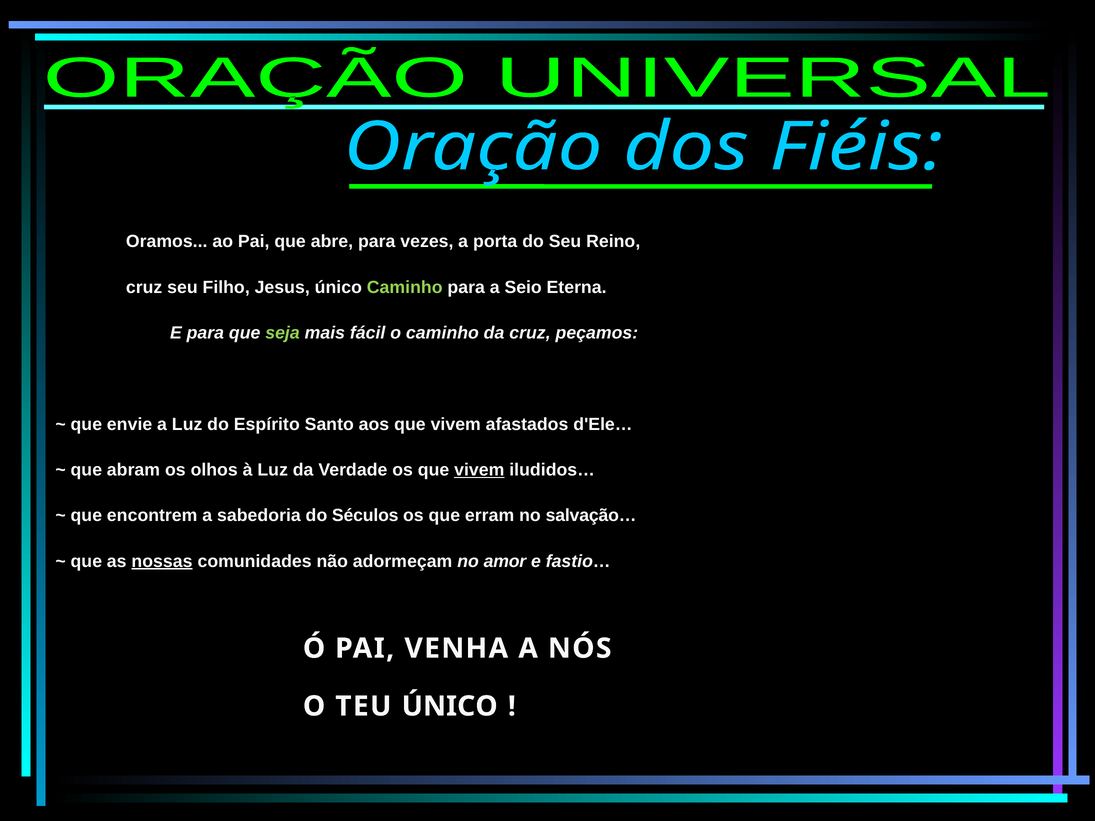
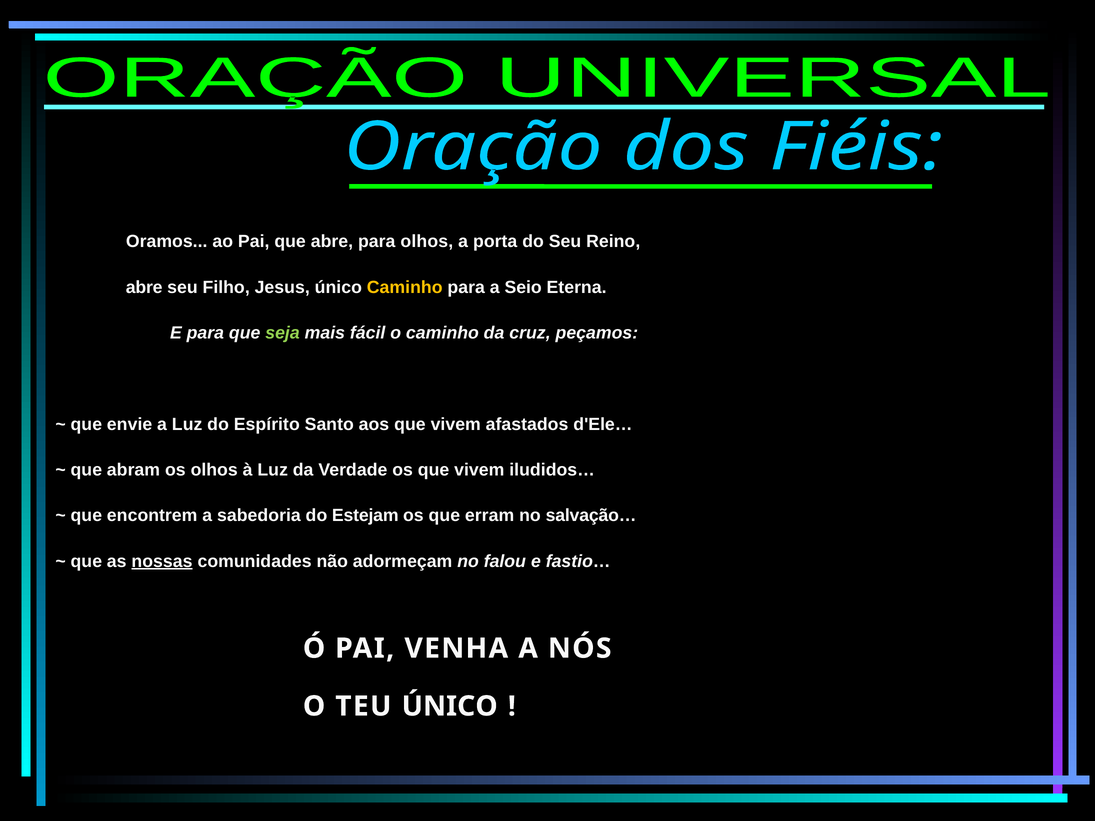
para vezes: vezes -> olhos
cruz at (144, 287): cruz -> abre
Caminho at (405, 287) colour: light green -> yellow
vivem at (479, 470) underline: present -> none
Séculos: Séculos -> Estejam
amor: amor -> falou
